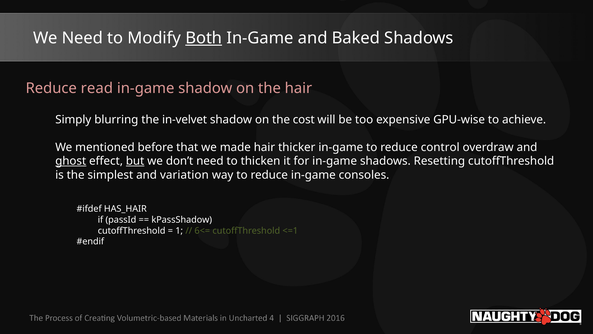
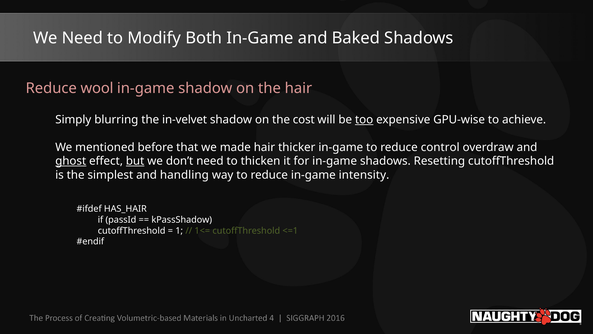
Both underline: present -> none
read: read -> wool
too underline: none -> present
variation: variation -> handling
consoles: consoles -> intensity
6<=: 6<= -> 1<=
